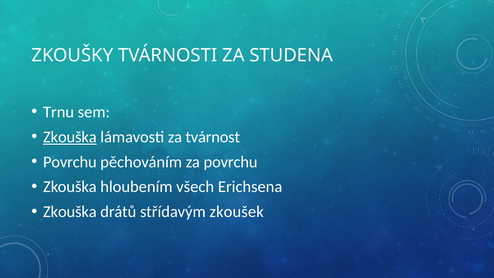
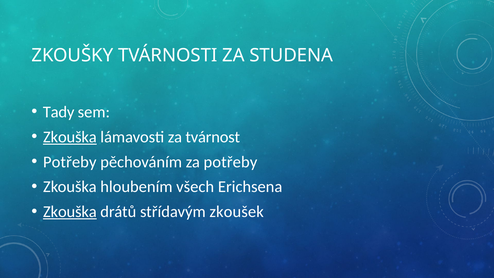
Trnu: Trnu -> Tady
Povrchu at (70, 162): Povrchu -> Potřeby
za povrchu: povrchu -> potřeby
Zkouška at (70, 212) underline: none -> present
